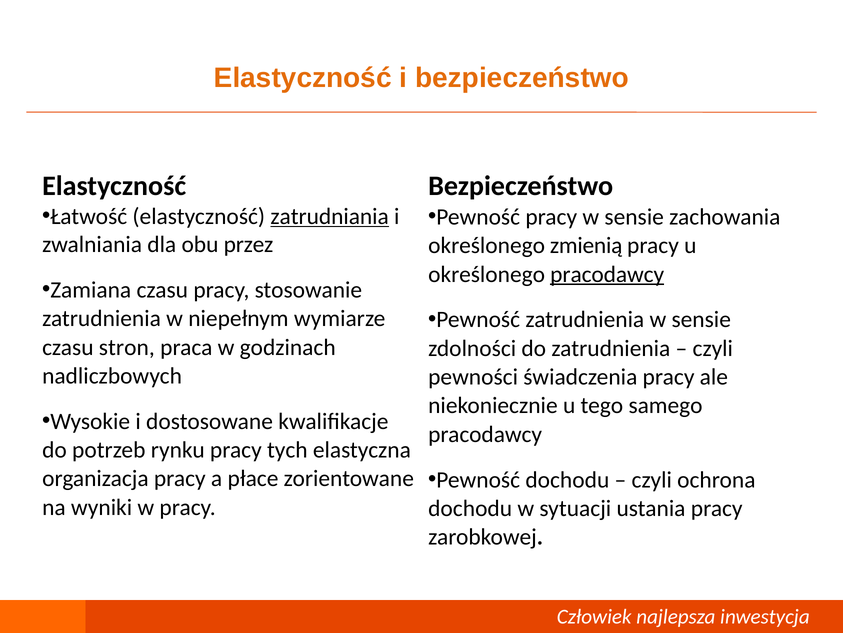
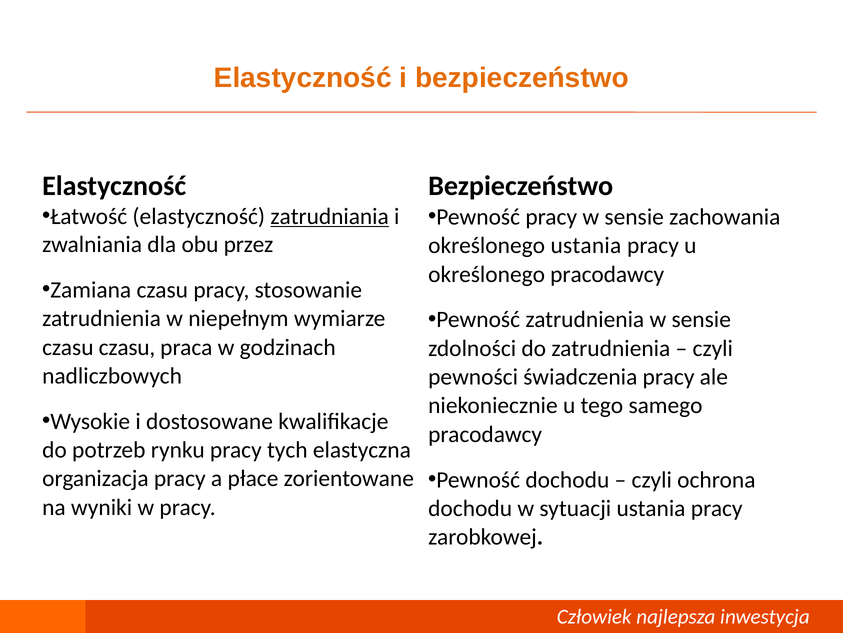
określonego zmienią: zmienią -> ustania
pracodawcy at (607, 274) underline: present -> none
czasu stron: stron -> czasu
